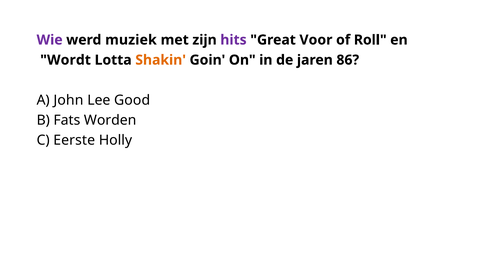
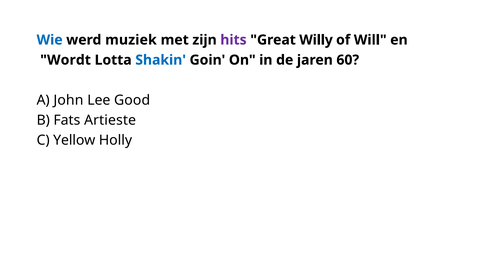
Wie colour: purple -> blue
Voor: Voor -> Willy
Roll: Roll -> Will
Shakin colour: orange -> blue
86: 86 -> 60
Worden: Worden -> Artieste
Eerste: Eerste -> Yellow
